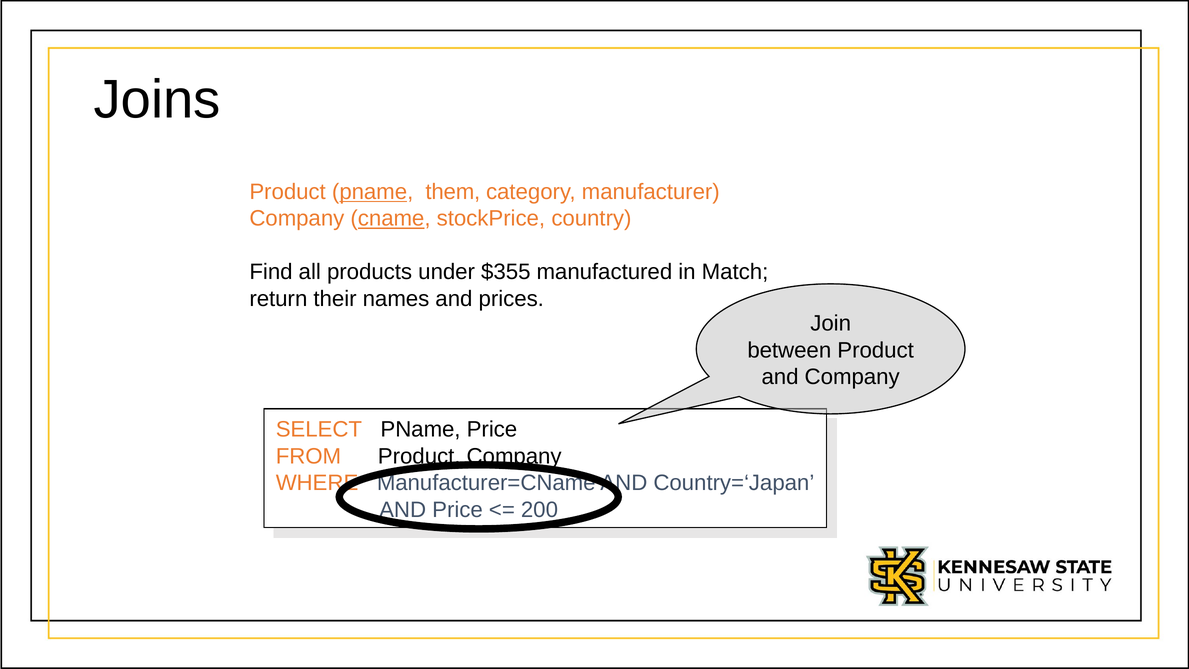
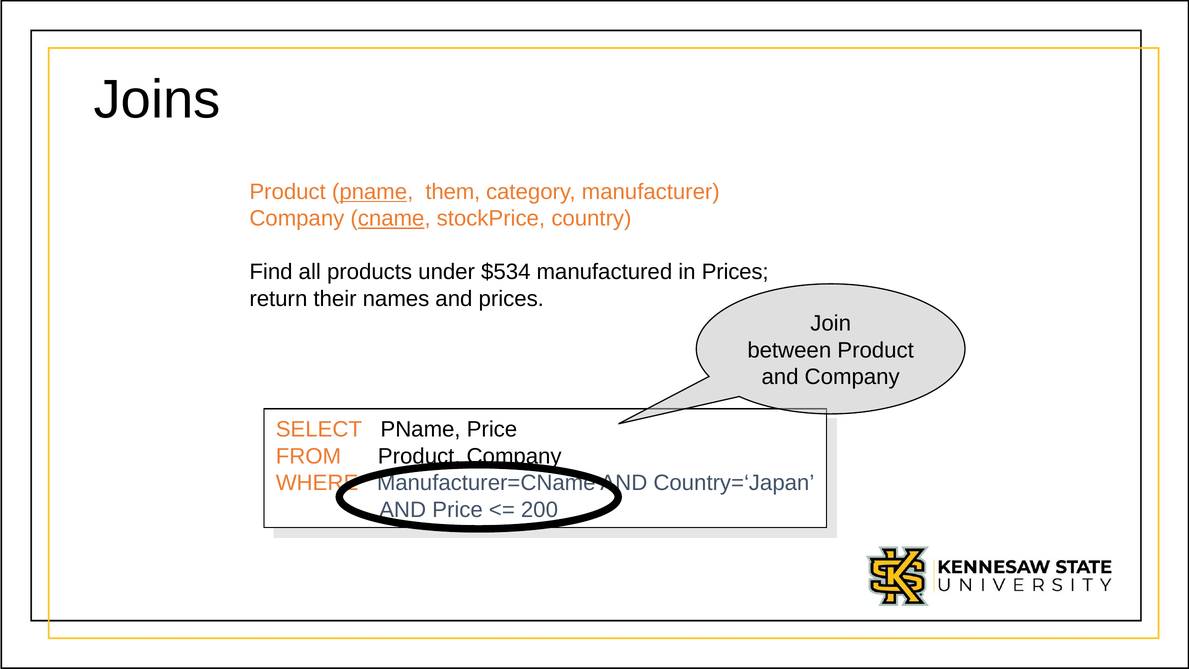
$355: $355 -> $534
in Match: Match -> Prices
